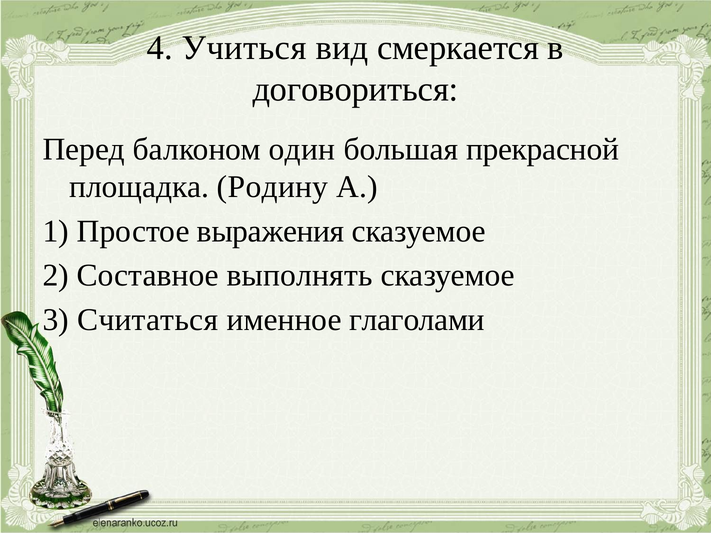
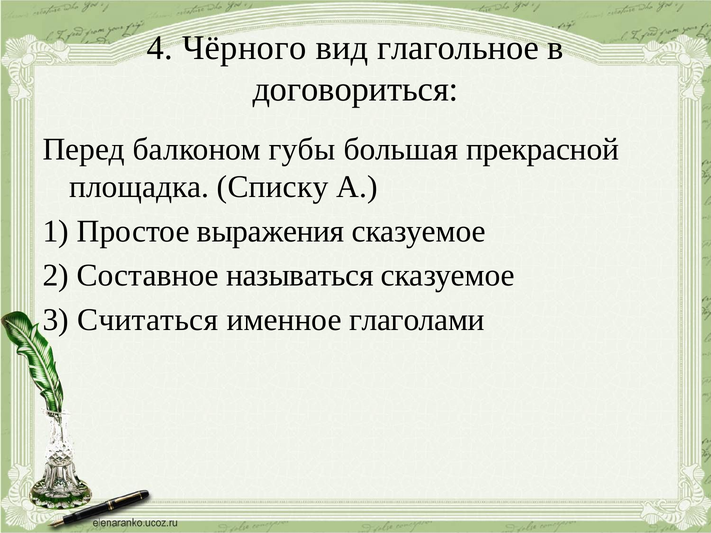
Учиться: Учиться -> Чёрного
смеркается: смеркается -> глагольное
один: один -> губы
Родину: Родину -> Списку
выполнять: выполнять -> называться
